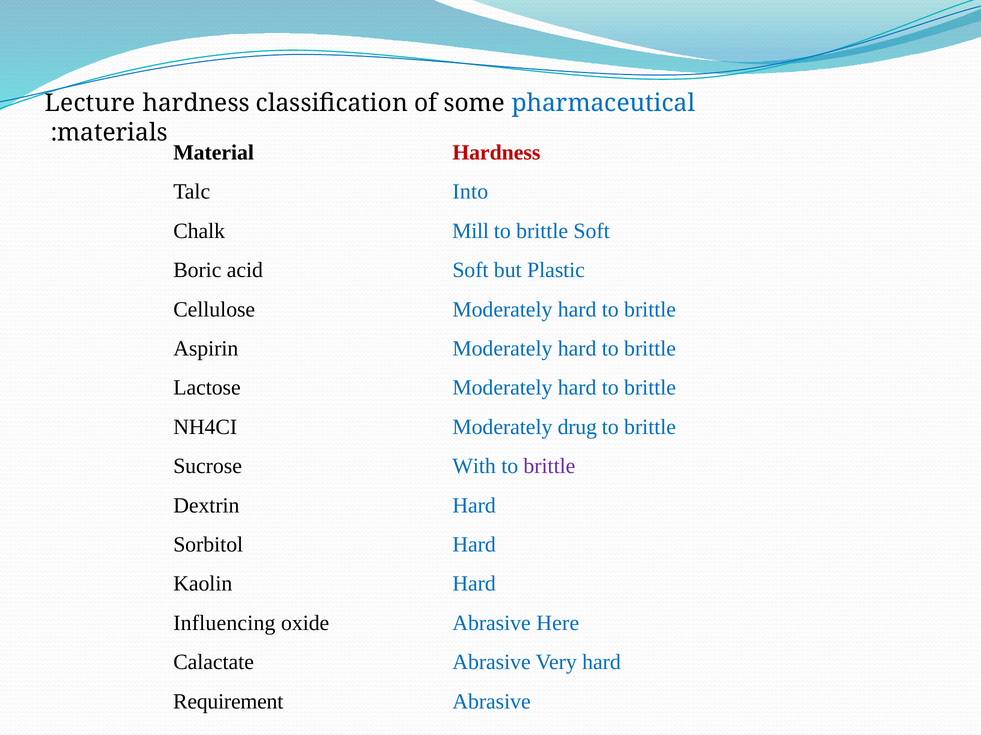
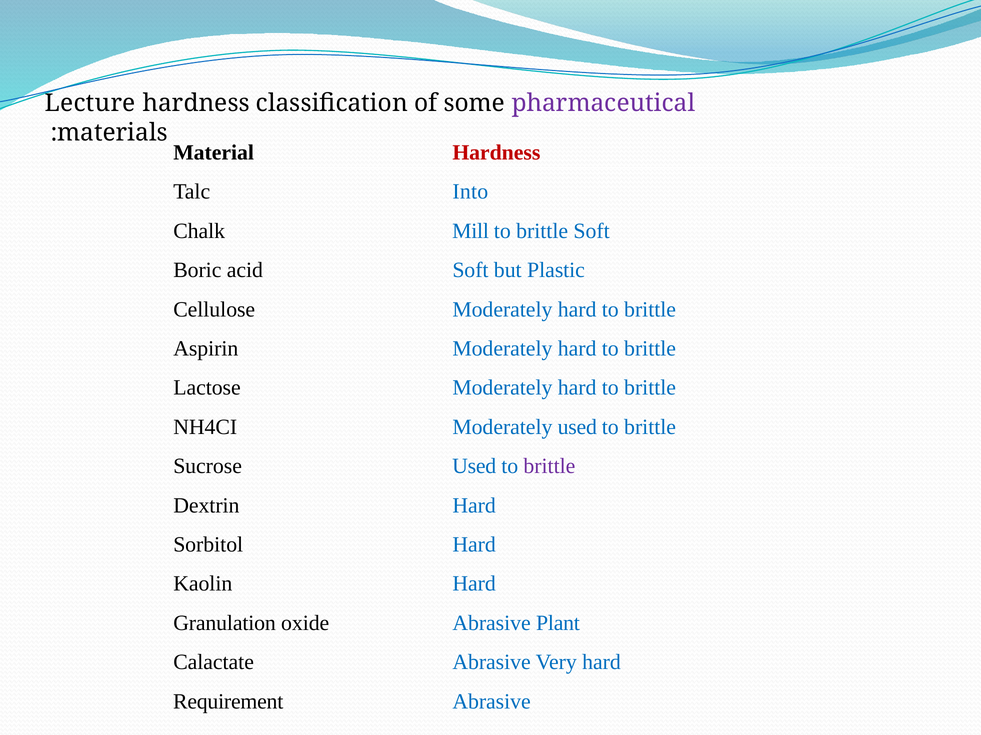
pharmaceutical colour: blue -> purple
Moderately drug: drug -> used
Sucrose With: With -> Used
Influencing: Influencing -> Granulation
Here: Here -> Plant
